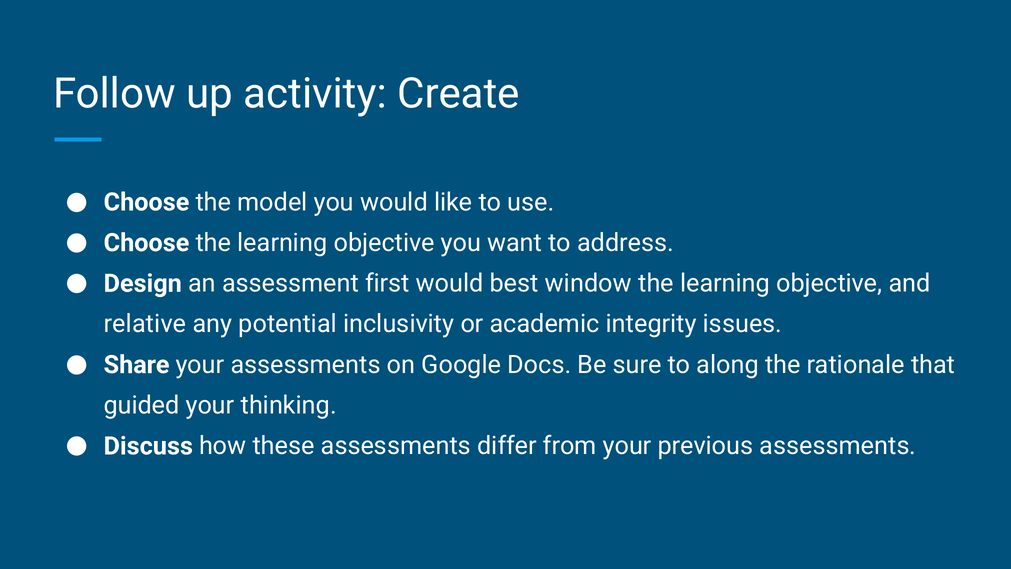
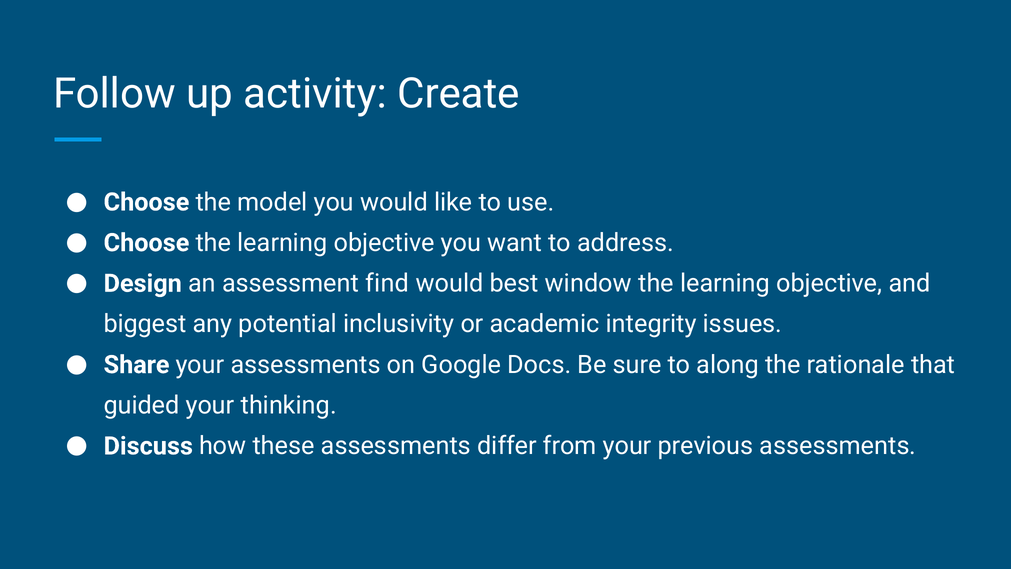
first: first -> find
relative: relative -> biggest
